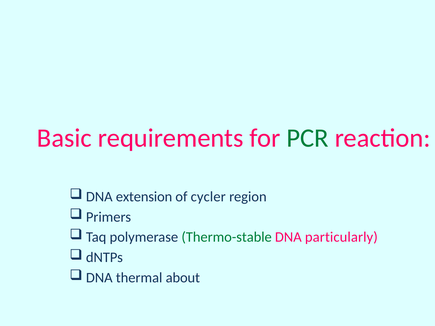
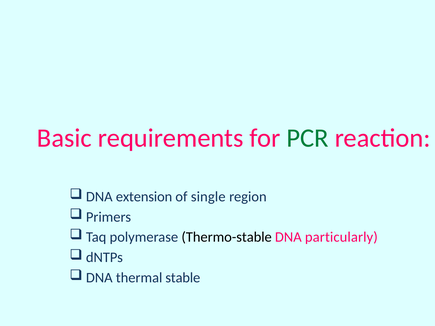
cycler: cycler -> single
Thermo-stable colour: green -> black
about: about -> stable
